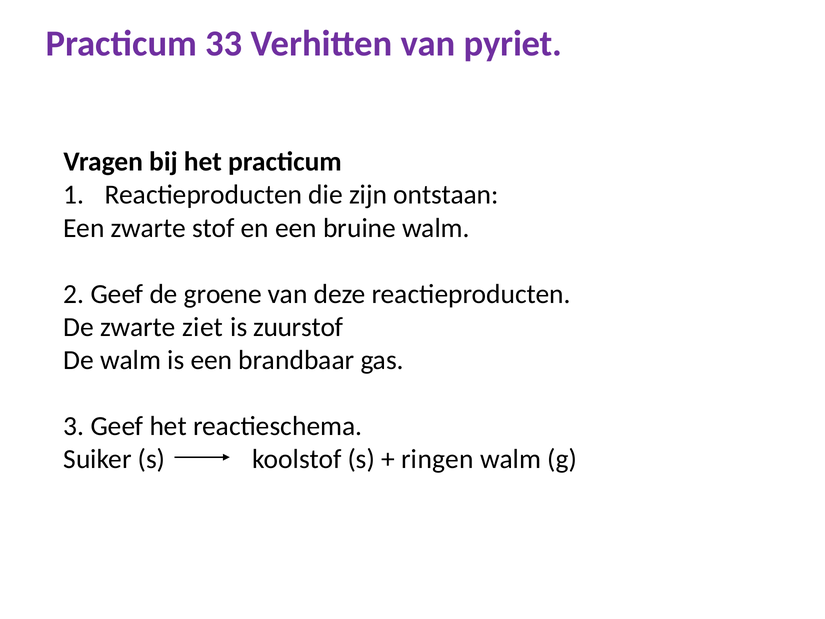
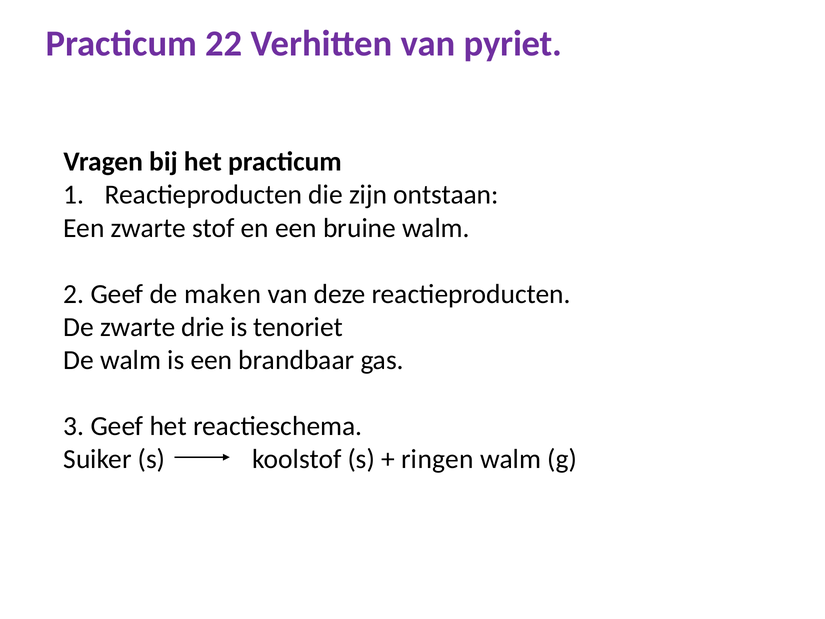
33: 33 -> 22
groene: groene -> maken
ziet: ziet -> drie
zuurstof: zuurstof -> tenoriet
